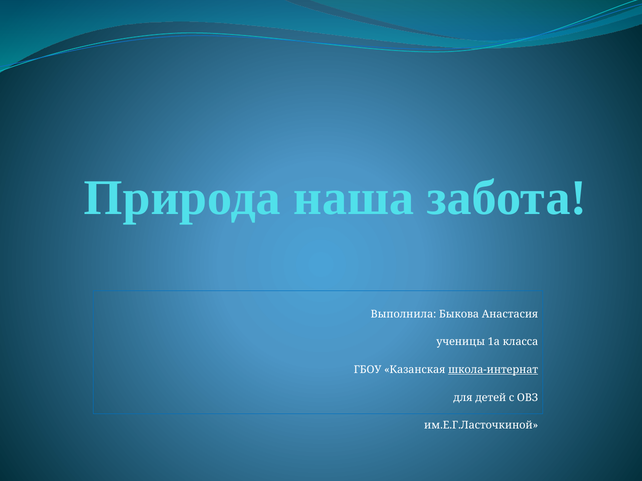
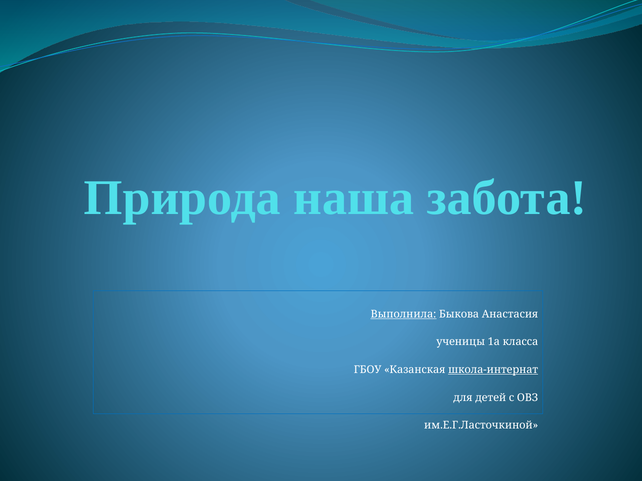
Выполнила underline: none -> present
